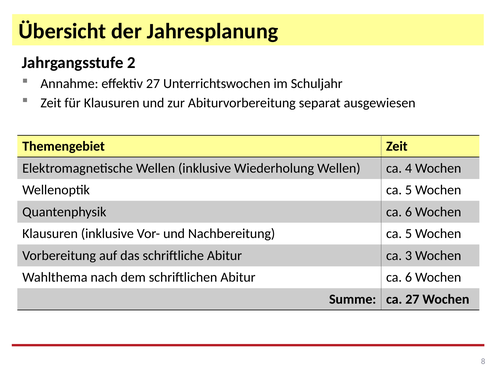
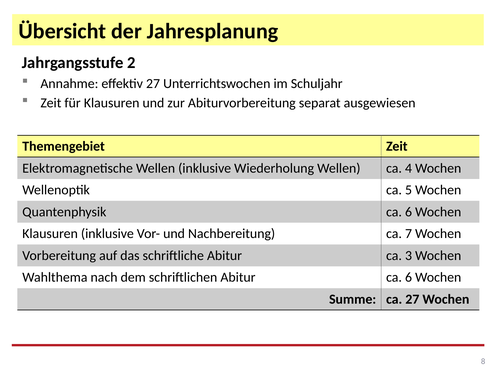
Nachbereitung ca 5: 5 -> 7
